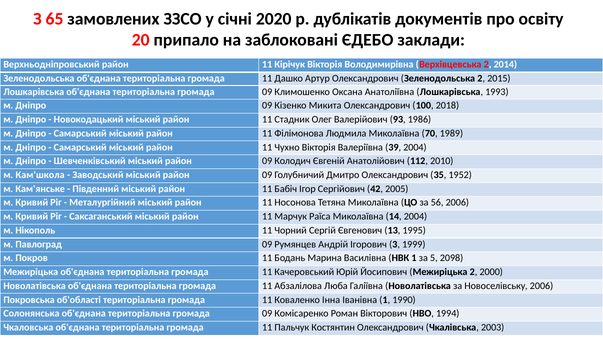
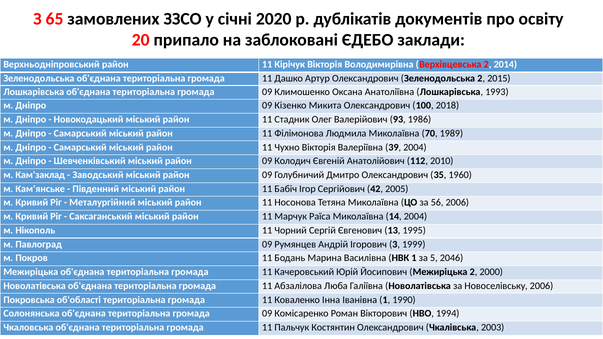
Кам'школа: Кам'школа -> Кам'заклад
1952: 1952 -> 1960
2098: 2098 -> 2046
